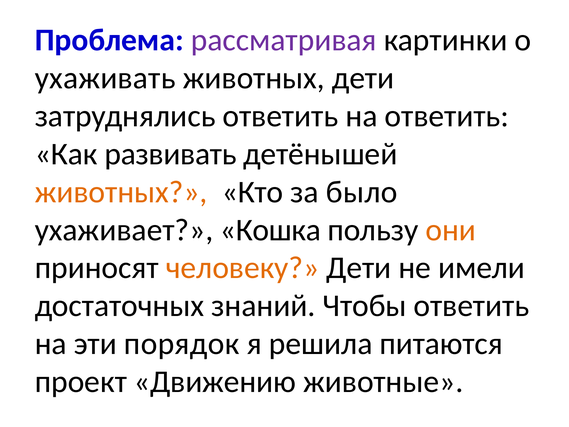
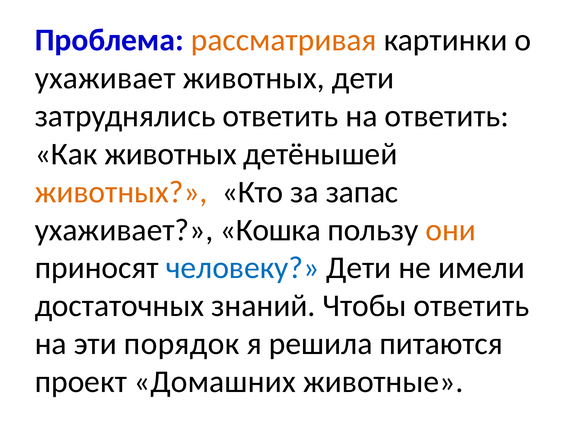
рассматривая colour: purple -> orange
ухаживать at (105, 78): ухаживать -> ухаживает
Как развивать: развивать -> животных
было: было -> запас
человеку colour: orange -> blue
Движению: Движению -> Домашних
